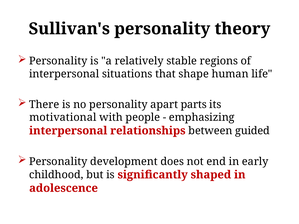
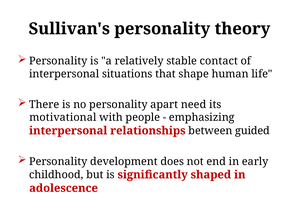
regions: regions -> contact
parts: parts -> need
